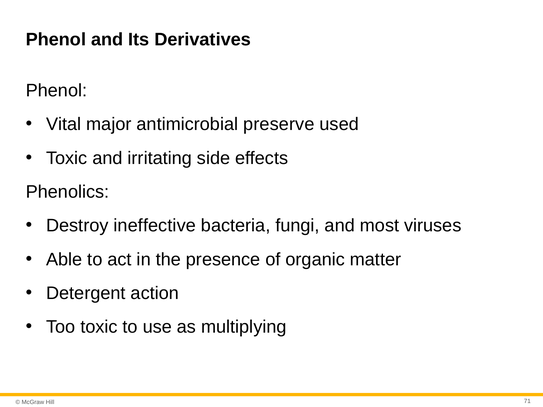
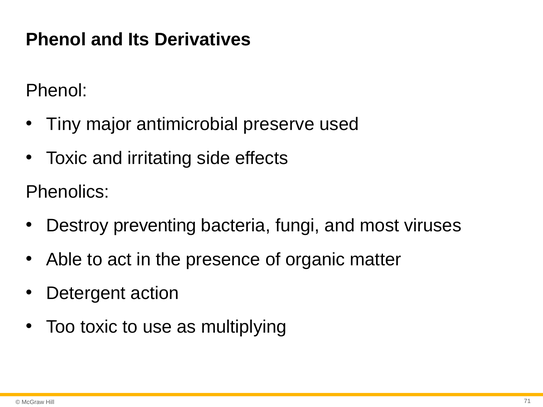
Vital: Vital -> Tiny
ineffective: ineffective -> preventing
